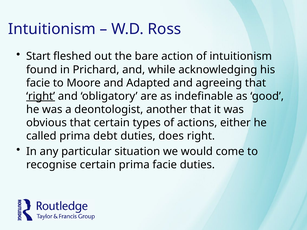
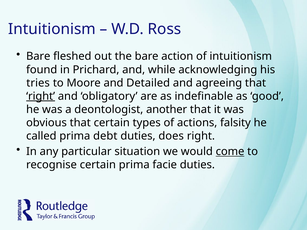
Start at (38, 56): Start -> Bare
facie at (38, 83): facie -> tries
Adapted: Adapted -> Detailed
either: either -> falsity
come underline: none -> present
